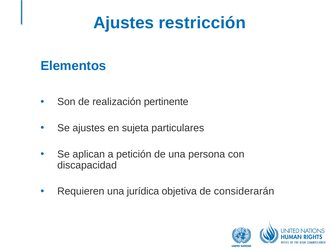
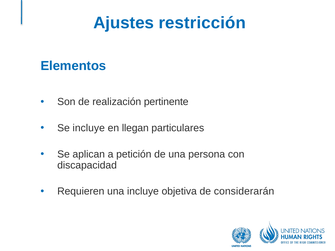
Se ajustes: ajustes -> incluye
sujeta: sujeta -> llegan
una jurídica: jurídica -> incluye
